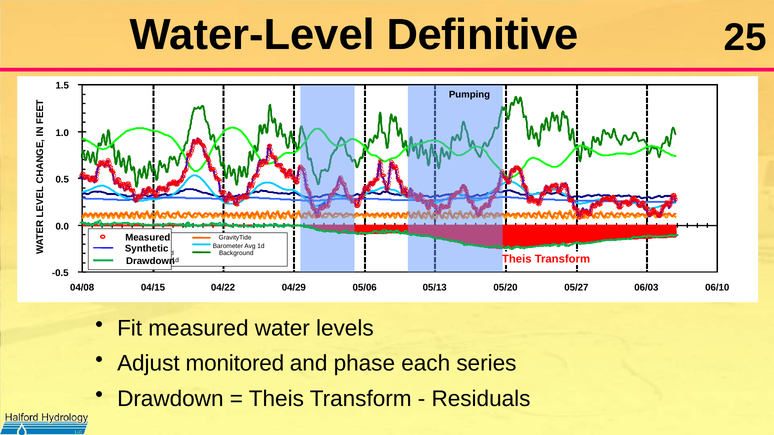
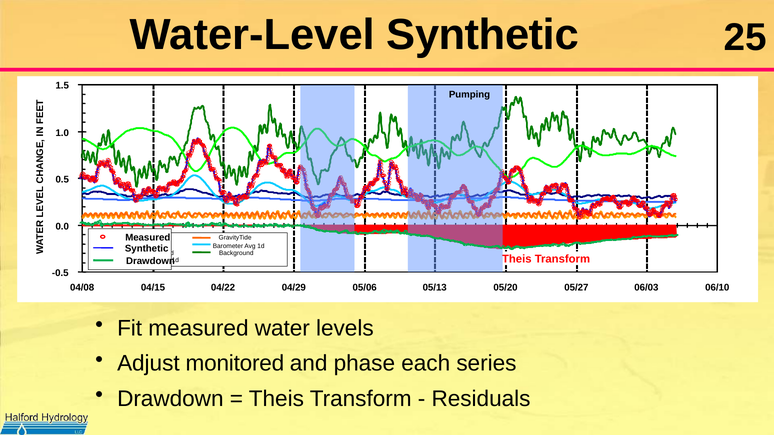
Water-Level Definitive: Definitive -> Synthetic
